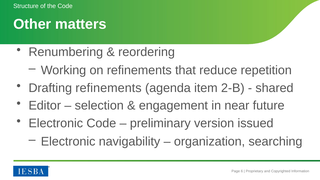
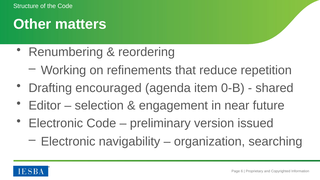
Drafting refinements: refinements -> encouraged
2-B: 2-B -> 0-B
